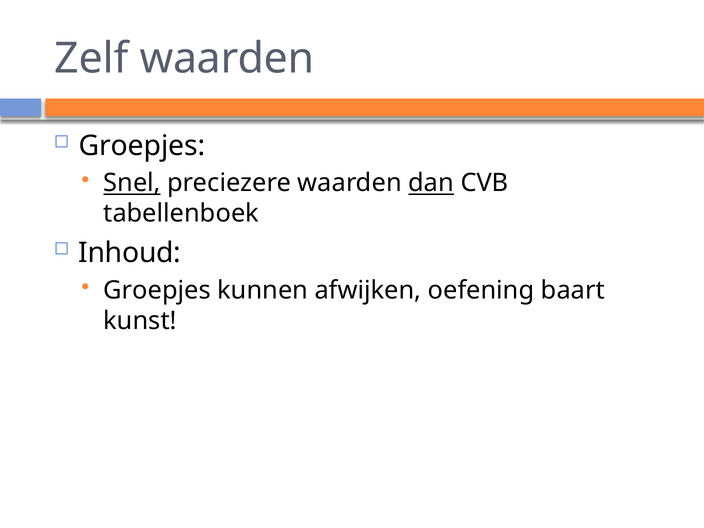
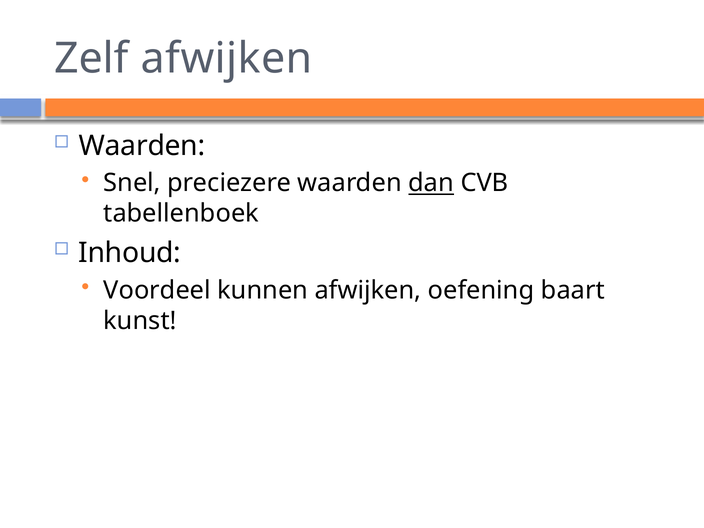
Zelf waarden: waarden -> afwijken
Groepjes at (142, 146): Groepjes -> Waarden
Snel underline: present -> none
Groepjes at (157, 290): Groepjes -> Voordeel
